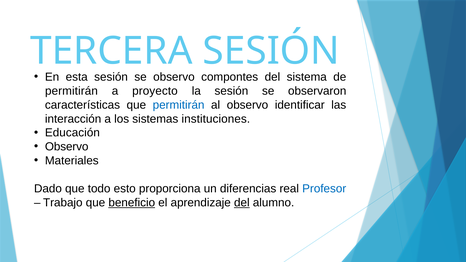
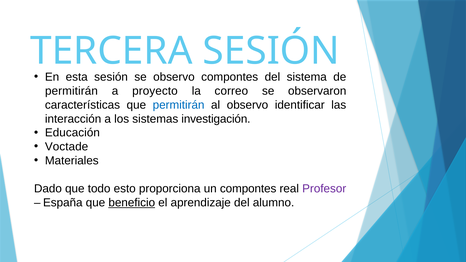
la sesión: sesión -> correo
instituciones: instituciones -> investigación
Observo at (67, 147): Observo -> Voctade
un diferencias: diferencias -> compontes
Profesor colour: blue -> purple
Trabajo: Trabajo -> España
del at (242, 203) underline: present -> none
